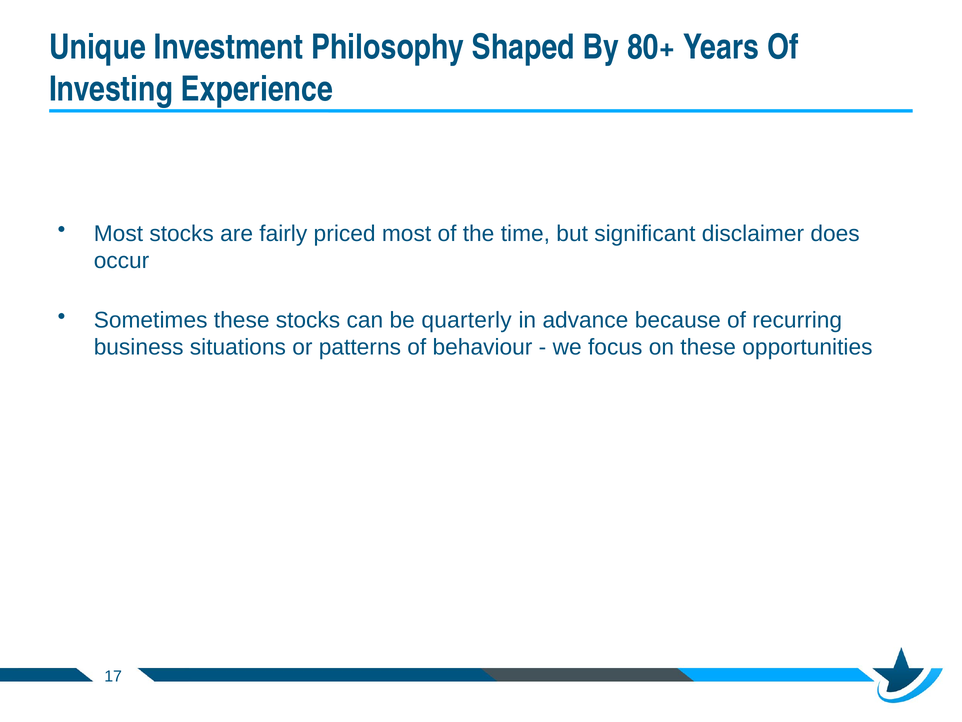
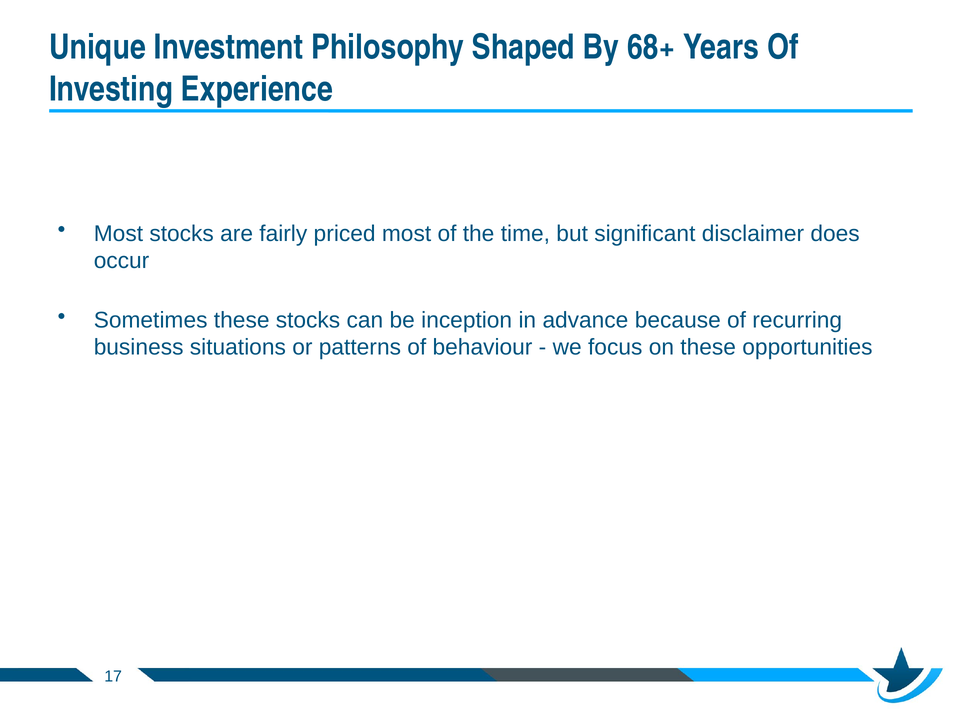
80+: 80+ -> 68+
quarterly: quarterly -> inception
